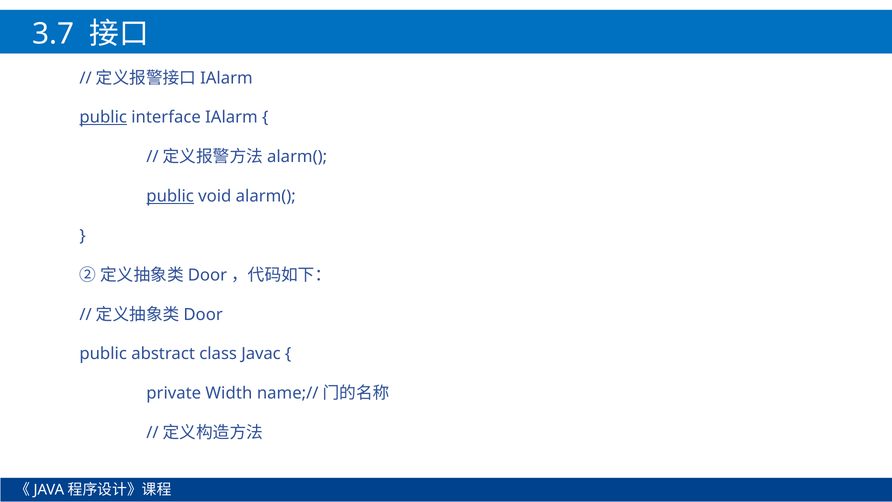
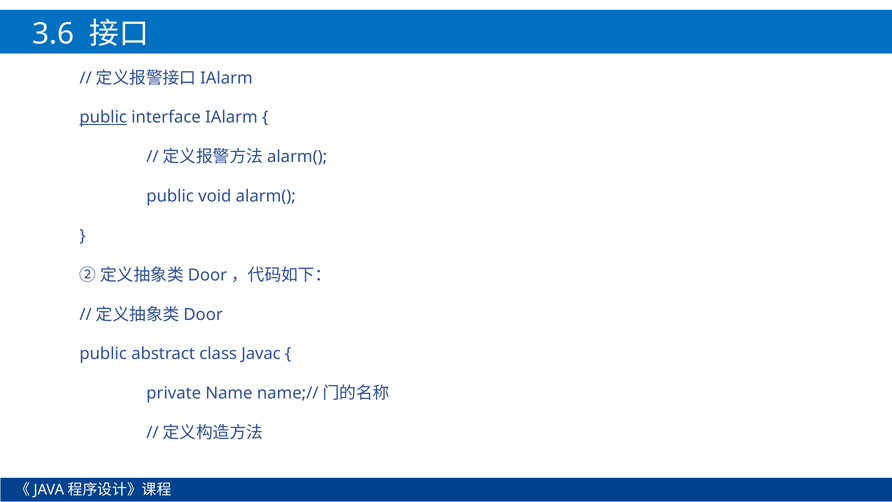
3.7: 3.7 -> 3.6
public at (170, 196) underline: present -> none
Width: Width -> Name
